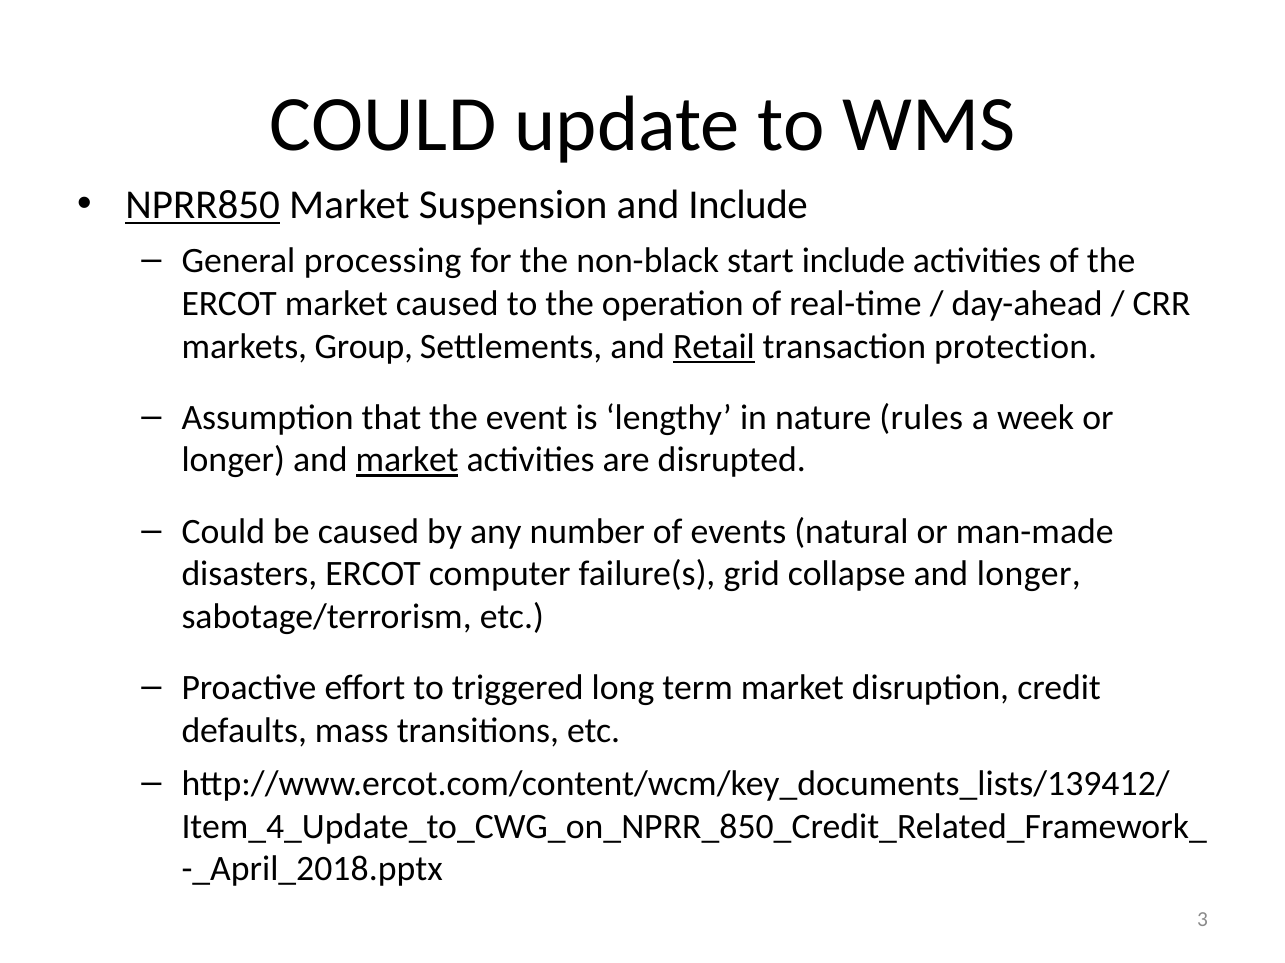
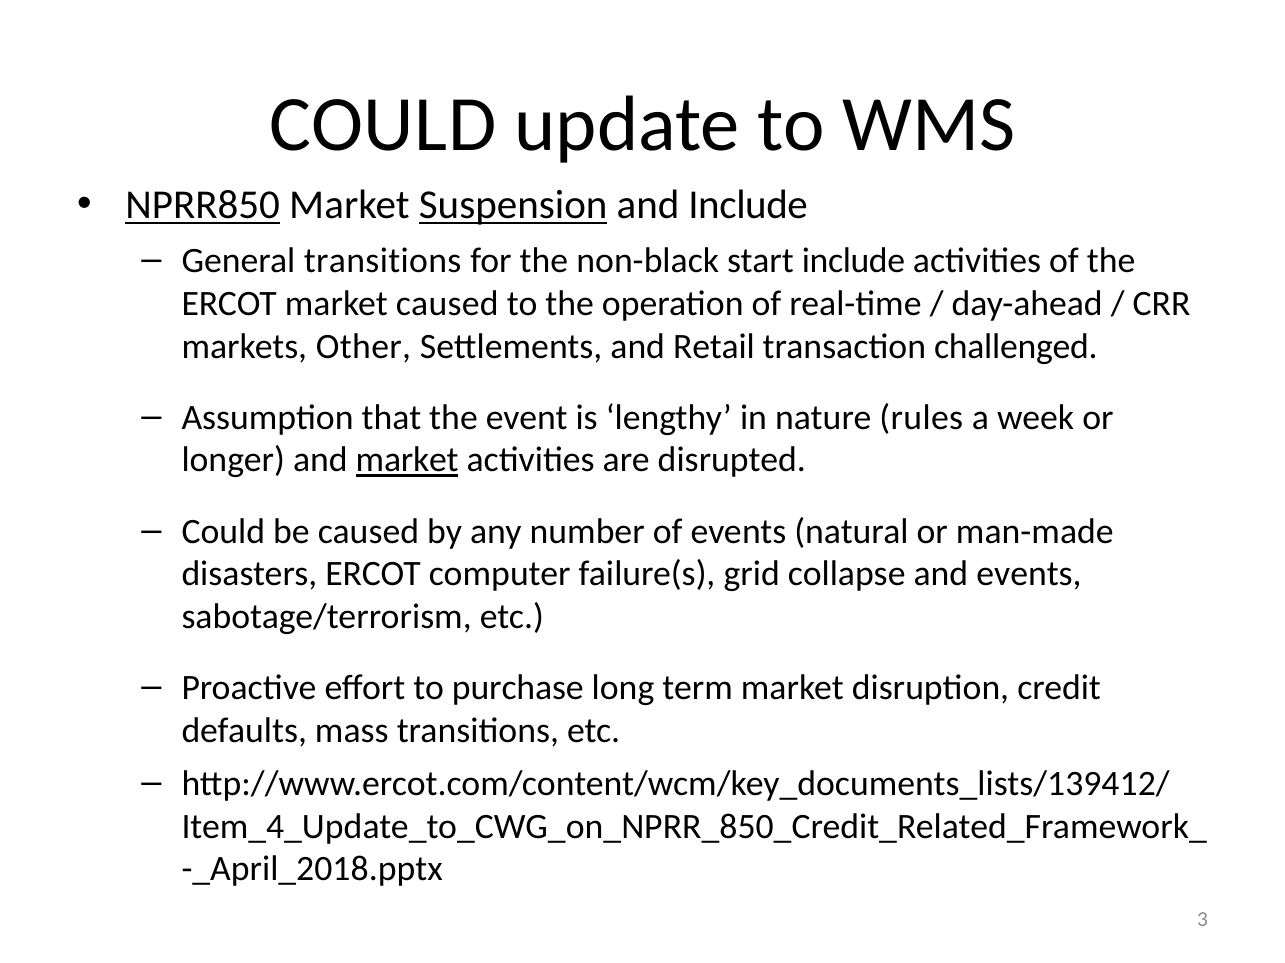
Suspension underline: none -> present
General processing: processing -> transitions
Group: Group -> Other
Retail underline: present -> none
protection: protection -> challenged
and longer: longer -> events
triggered: triggered -> purchase
